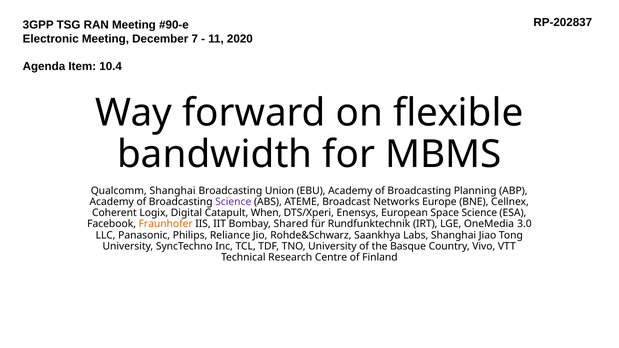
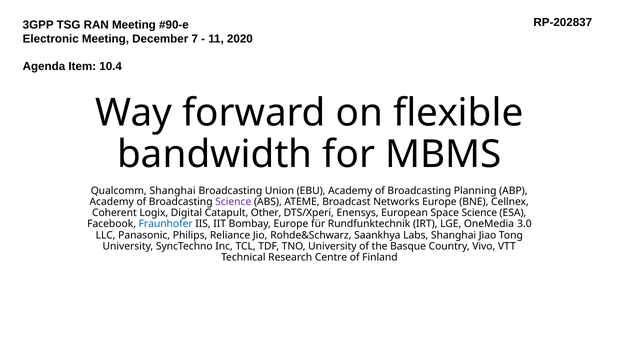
When: When -> Other
Fraunhofer colour: orange -> blue
Bombay Shared: Shared -> Europe
